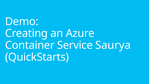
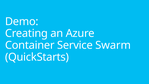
Saurya: Saurya -> Swarm
